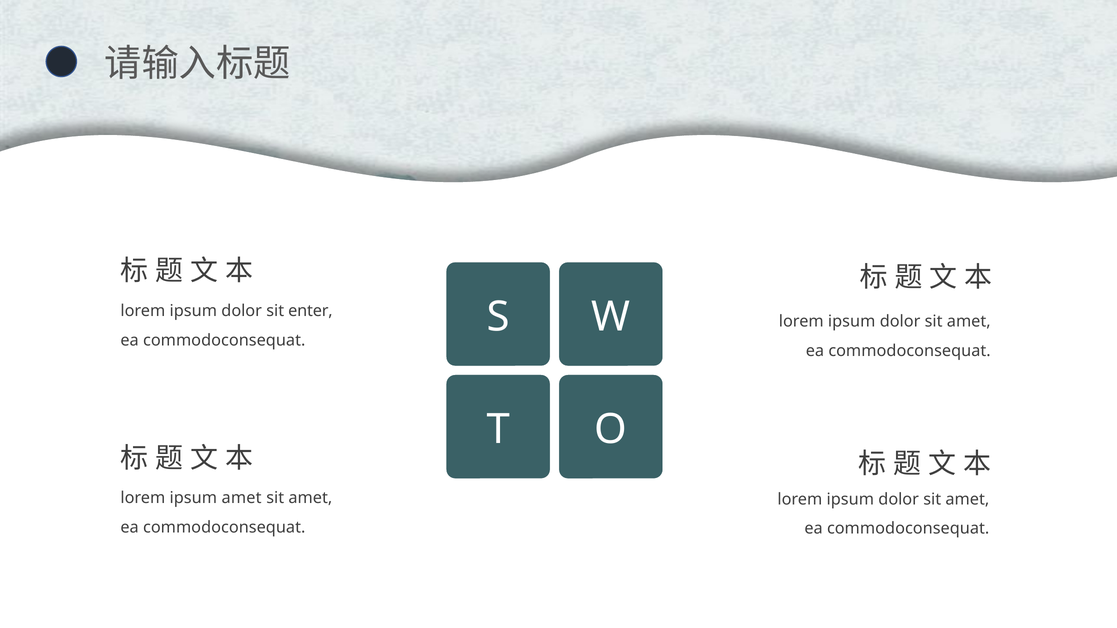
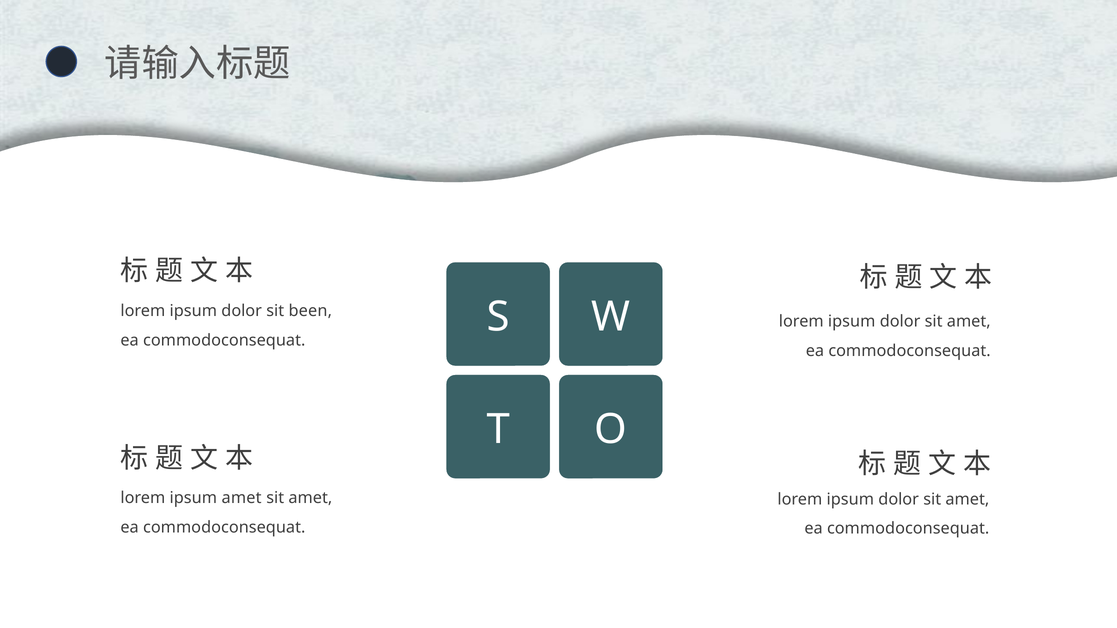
enter: enter -> been
